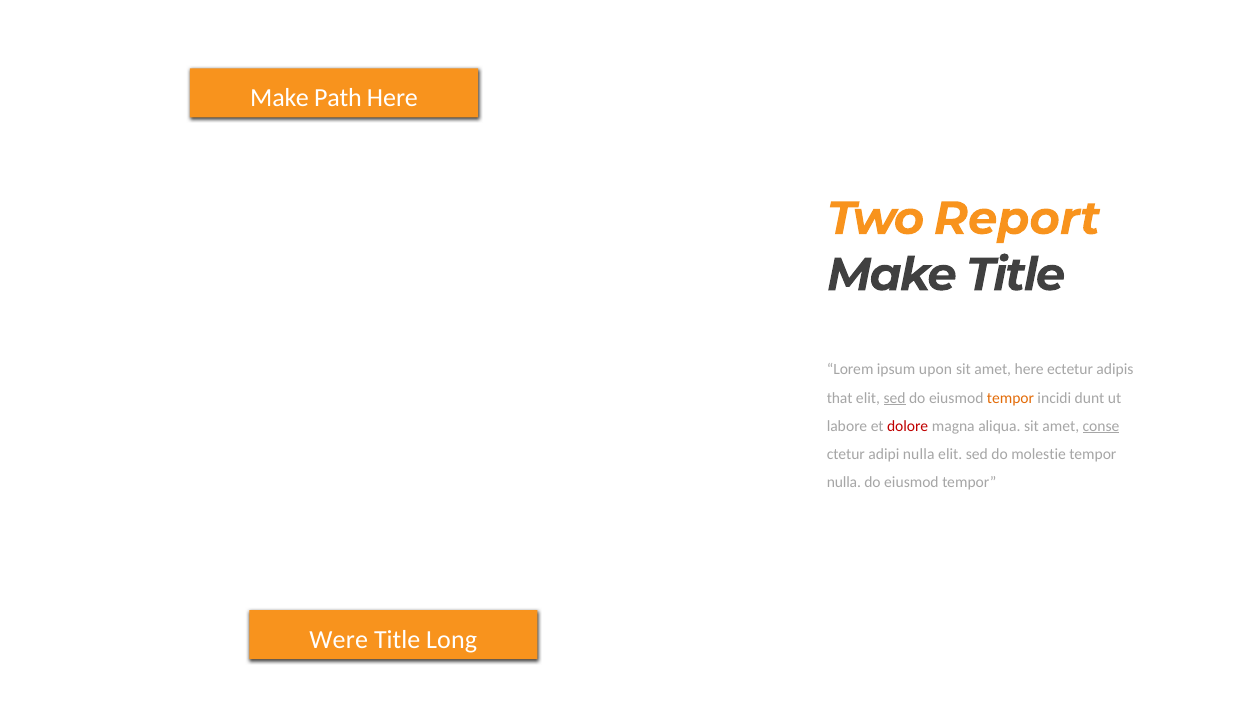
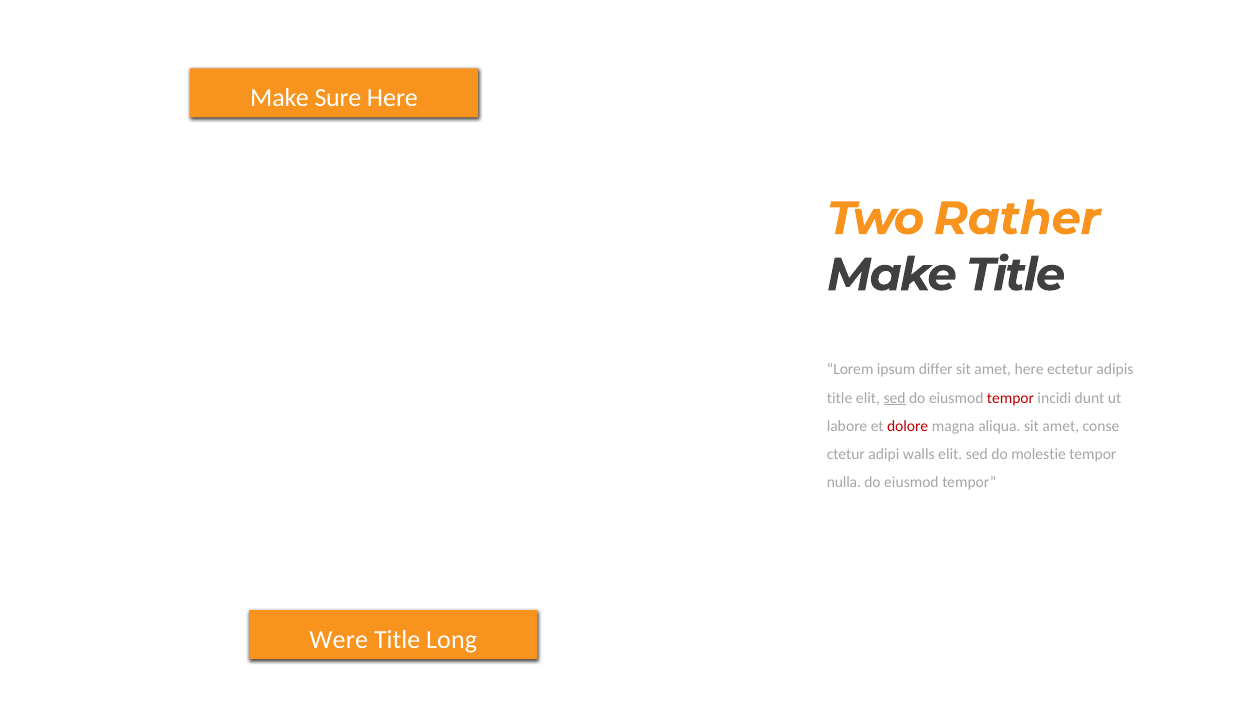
Path: Path -> Sure
Report: Report -> Rather
upon: upon -> differ
that at (840, 398): that -> title
tempor at (1011, 398) colour: orange -> red
conse underline: present -> none
adipi nulla: nulla -> walls
